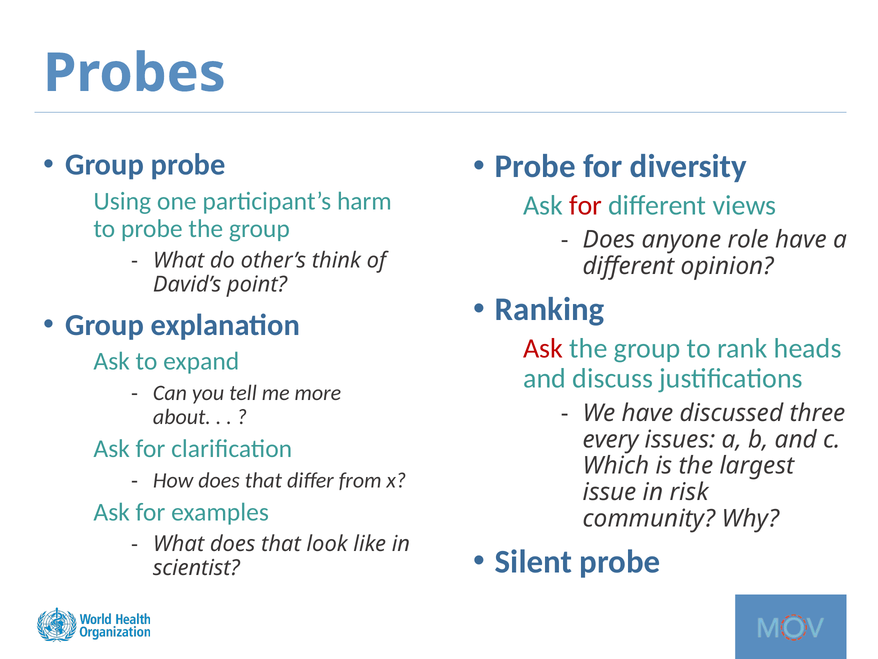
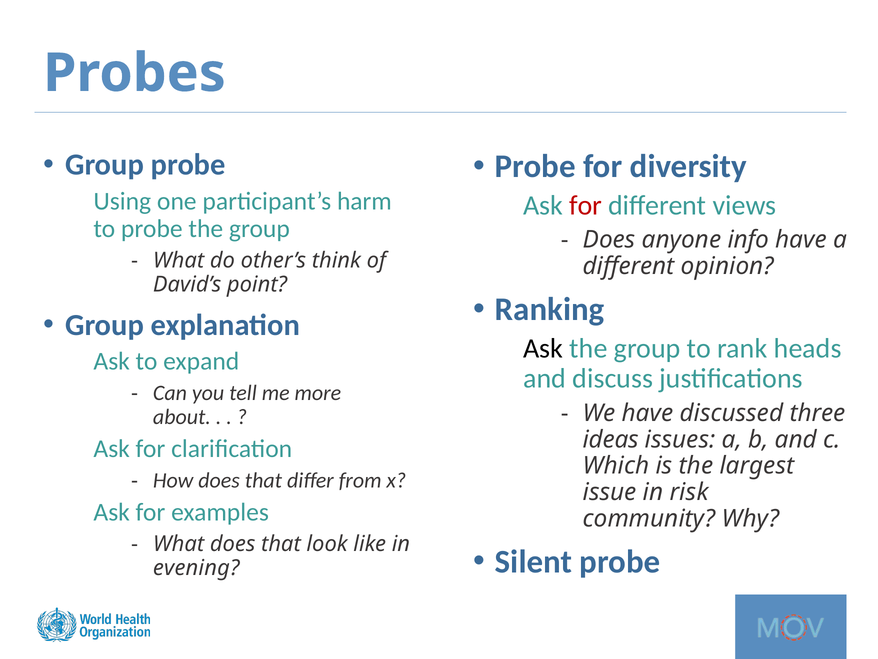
role: role -> info
Ask at (543, 348) colour: red -> black
every: every -> ideas
scientist: scientist -> evening
